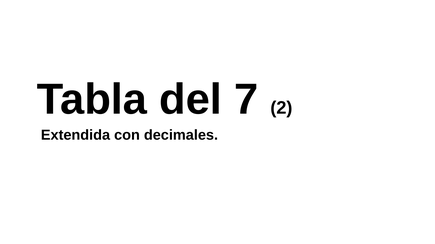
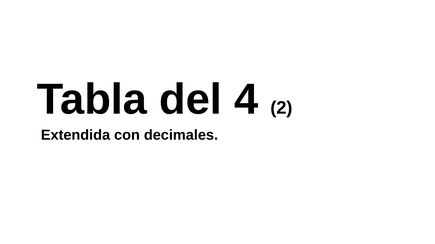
7: 7 -> 4
